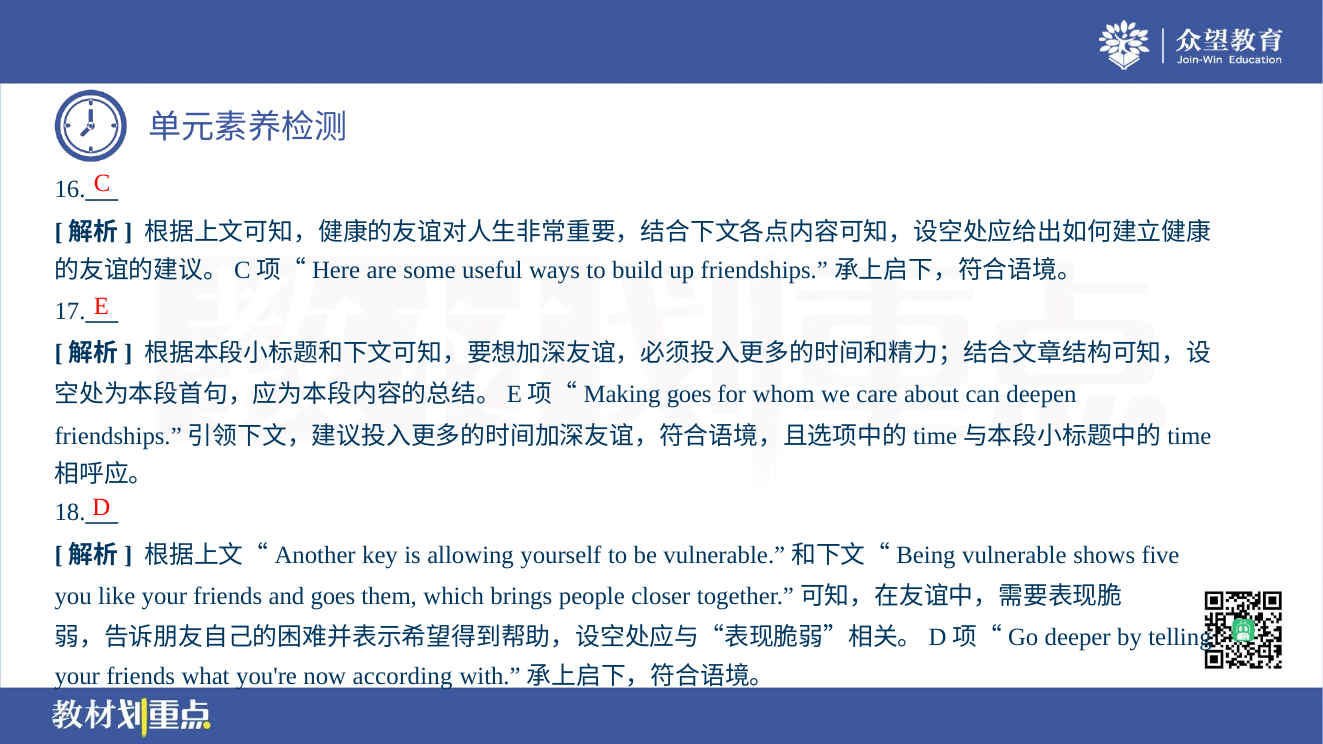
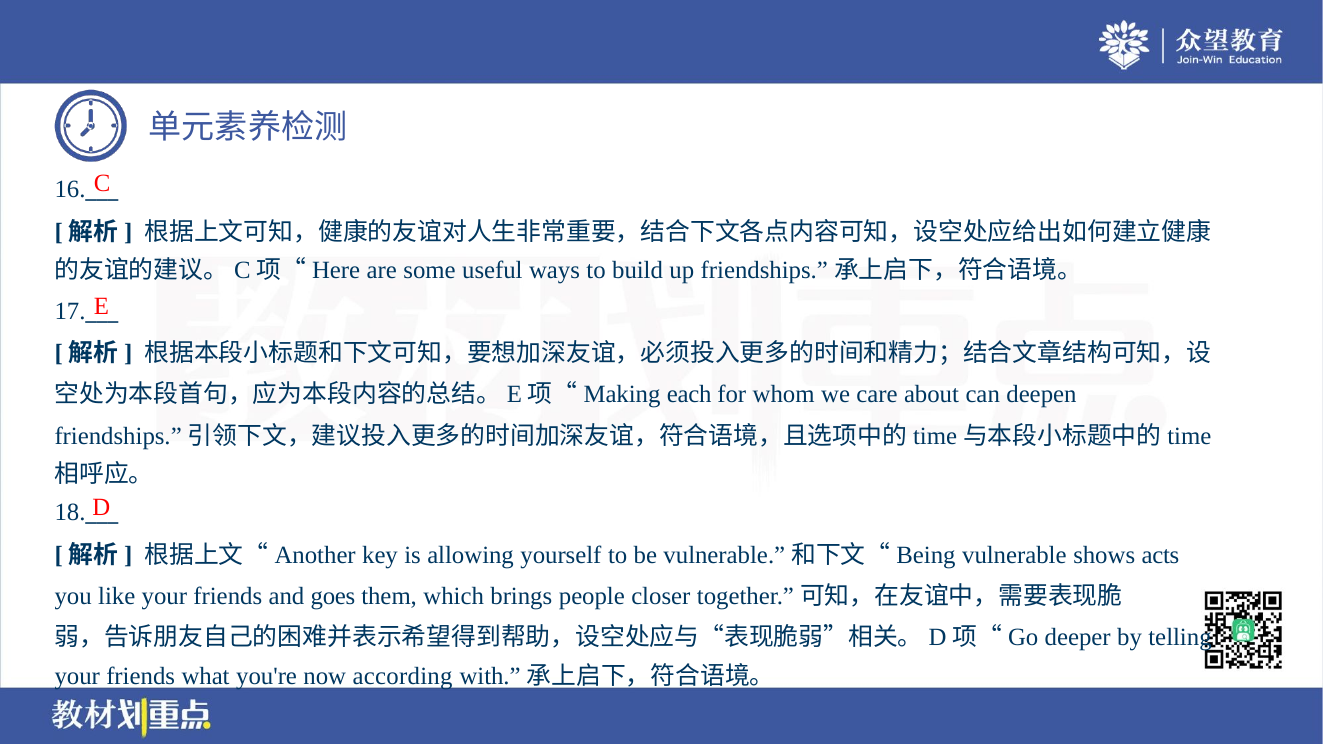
goes at (689, 395): goes -> each
five: five -> acts
